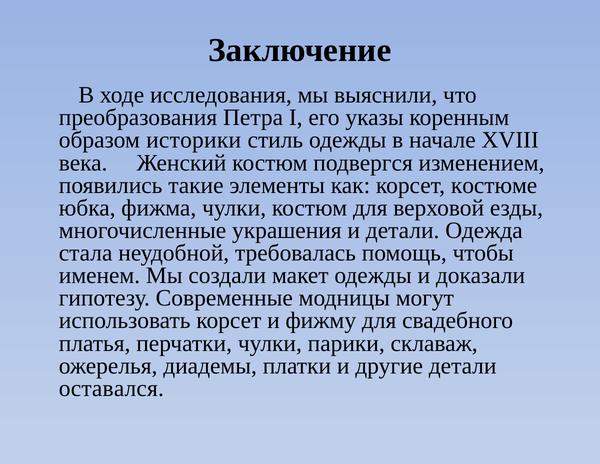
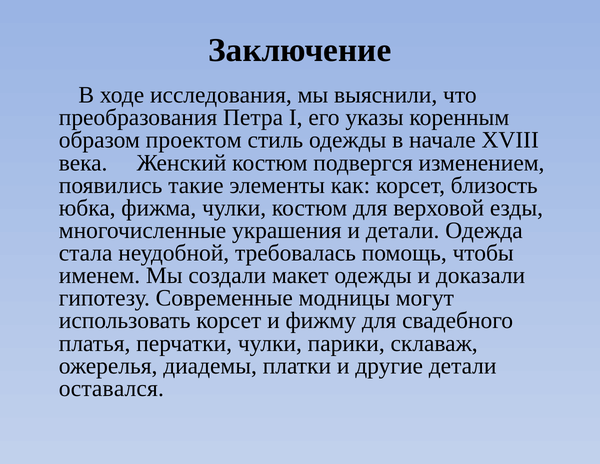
историки: историки -> проектом
костюме: костюме -> близость
